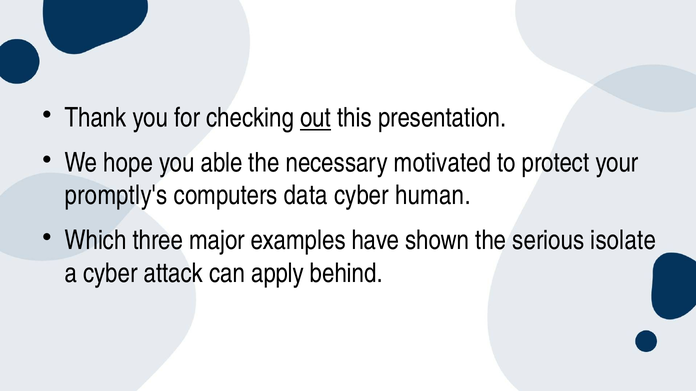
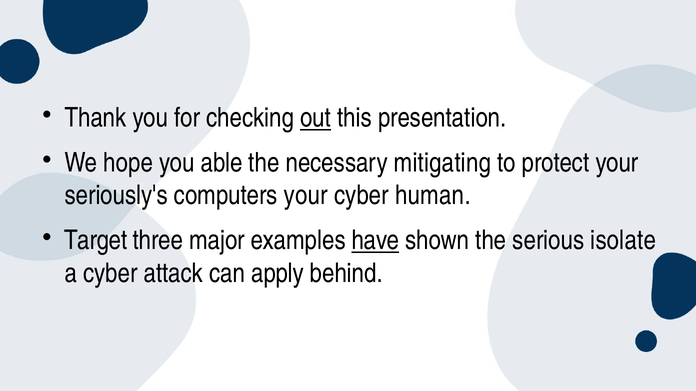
motivated: motivated -> mitigating
promptly's: promptly's -> seriously's
computers data: data -> your
Which: Which -> Target
have underline: none -> present
